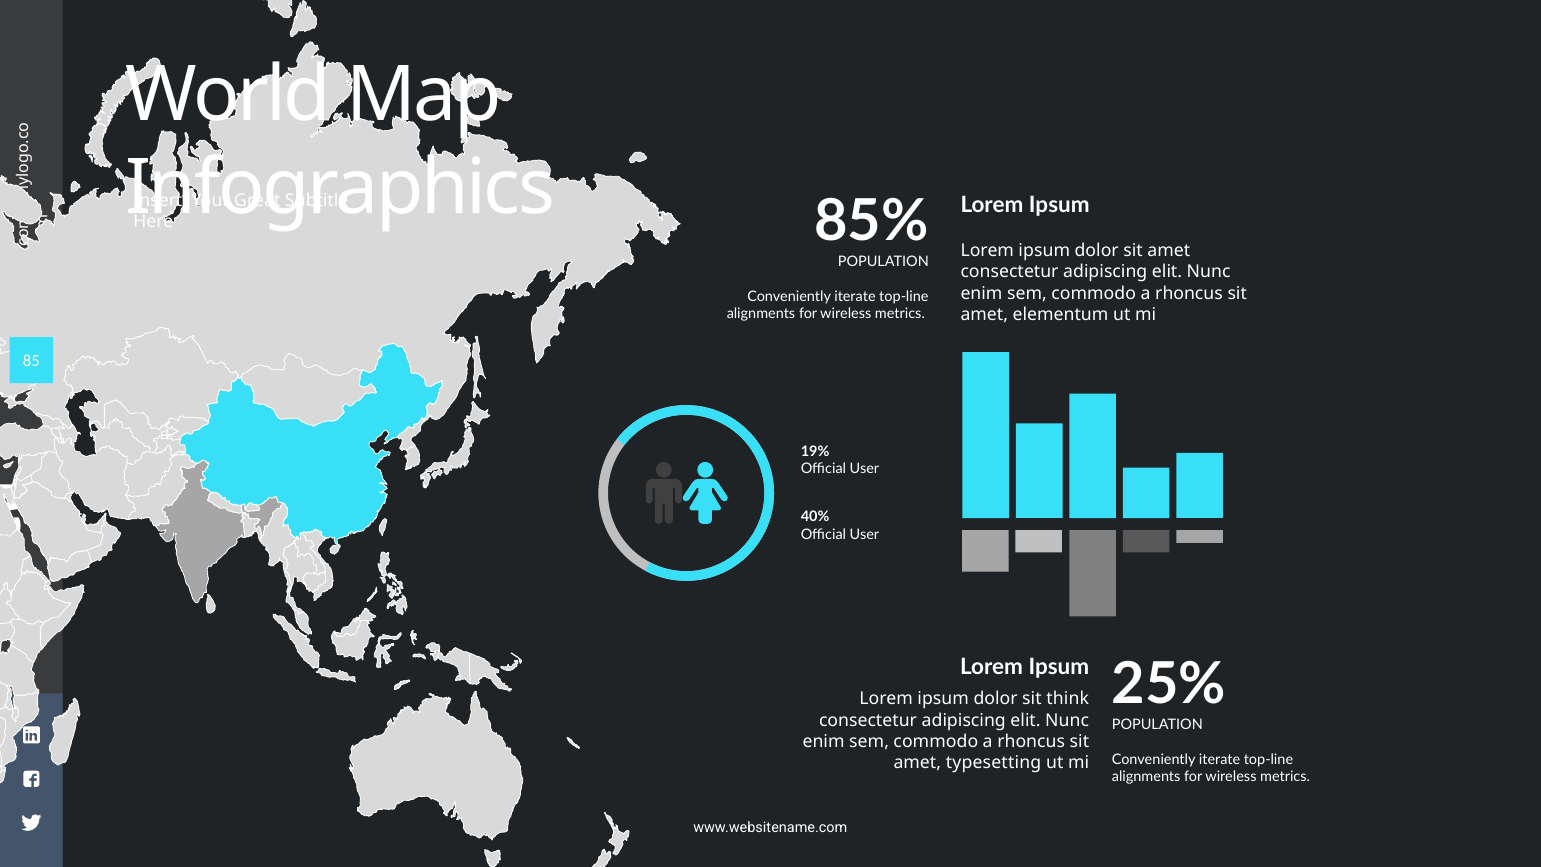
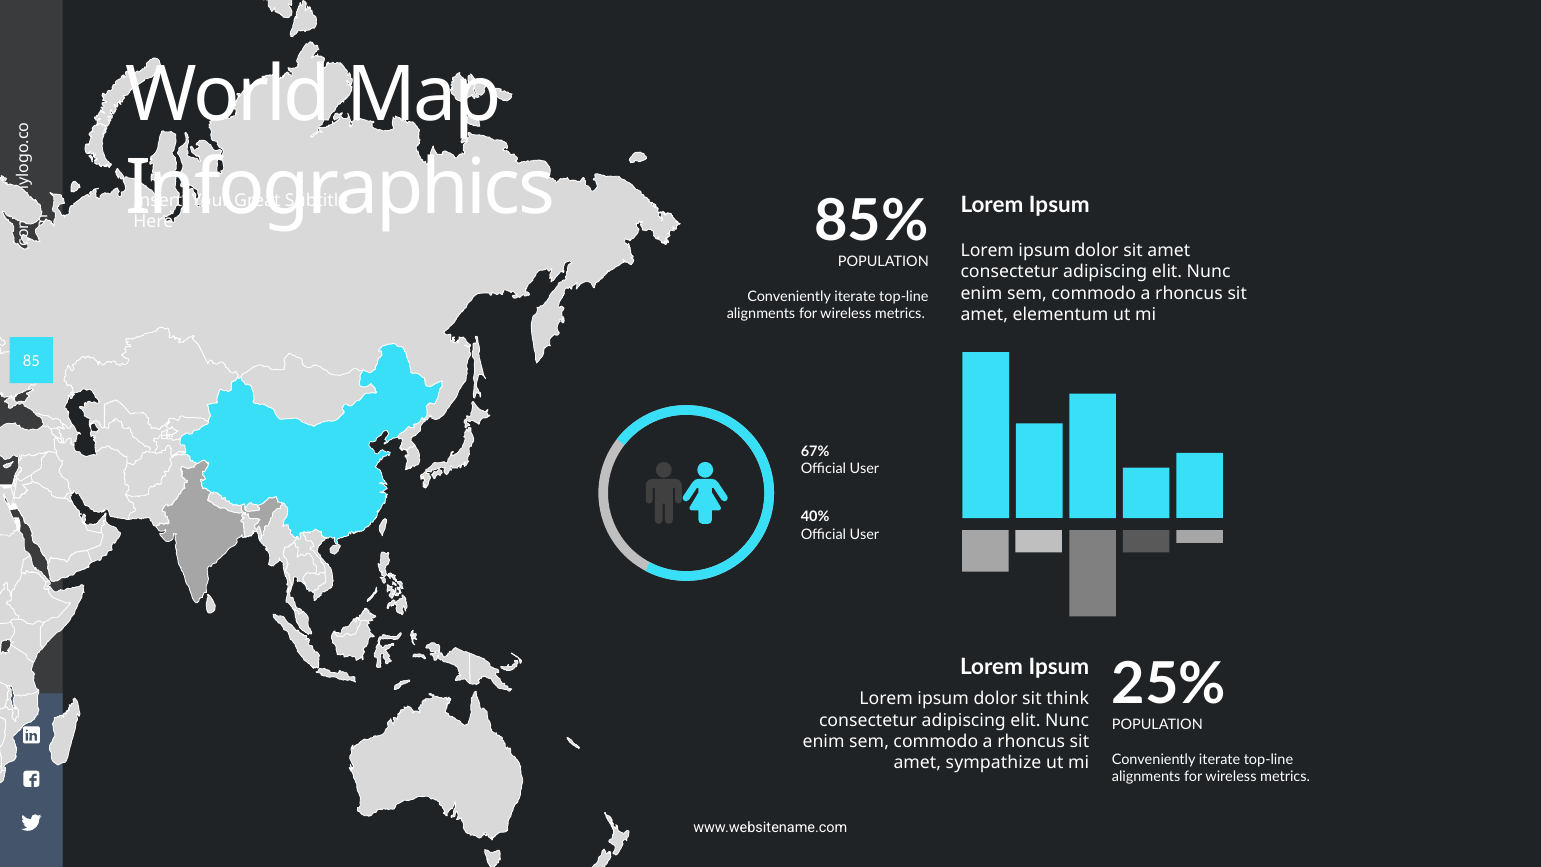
19%: 19% -> 67%
typesetting: typesetting -> sympathize
